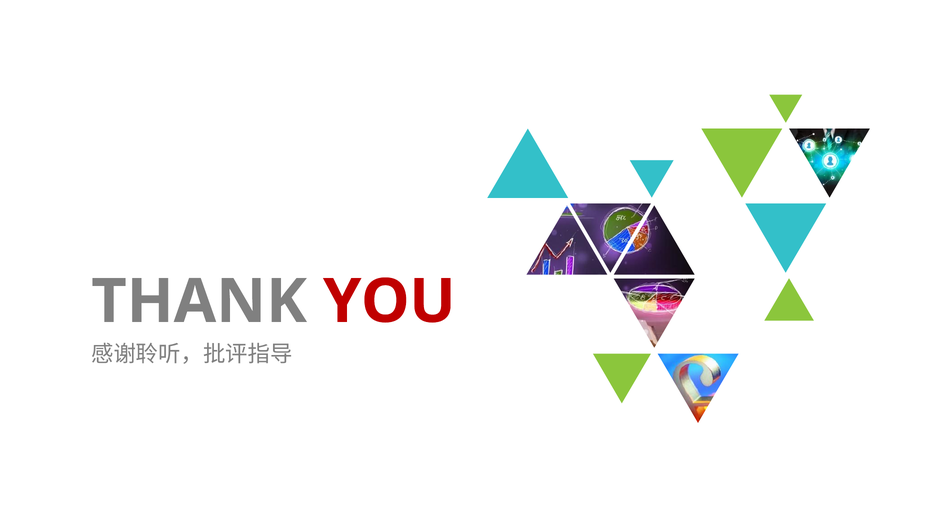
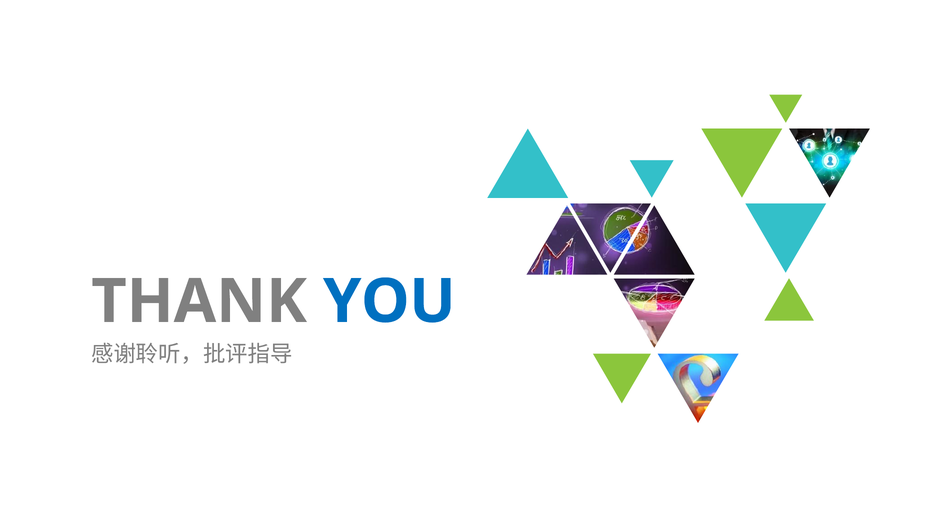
YOU colour: red -> blue
